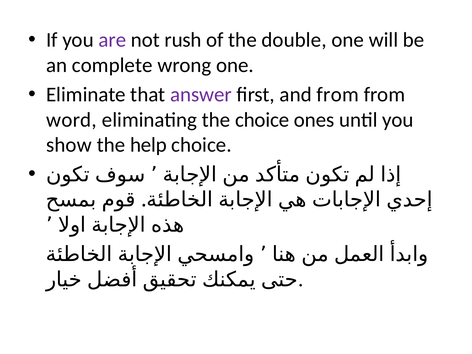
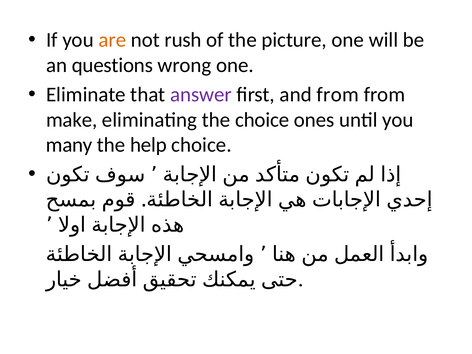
are colour: purple -> orange
double: double -> picture
complete: complete -> questions
word: word -> make
show: show -> many
